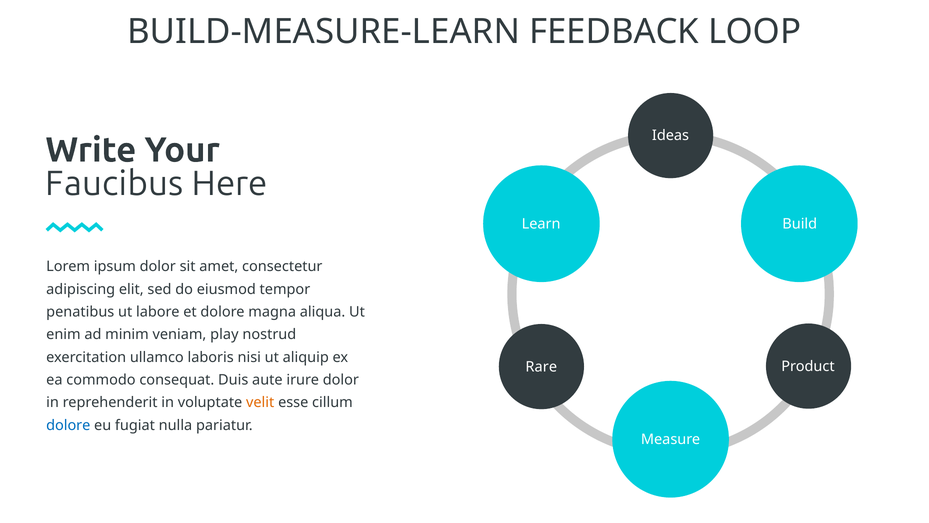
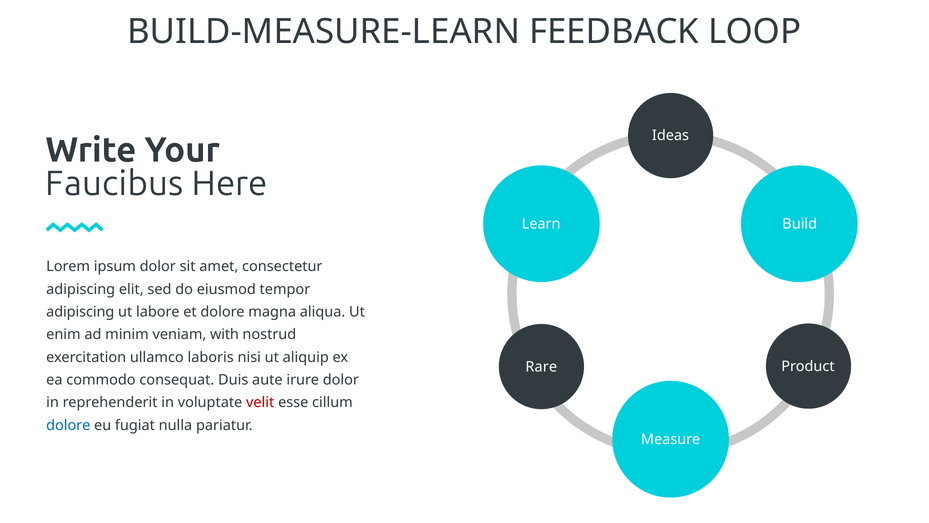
penatibus at (80, 312): penatibus -> adipiscing
play: play -> with
velit colour: orange -> red
